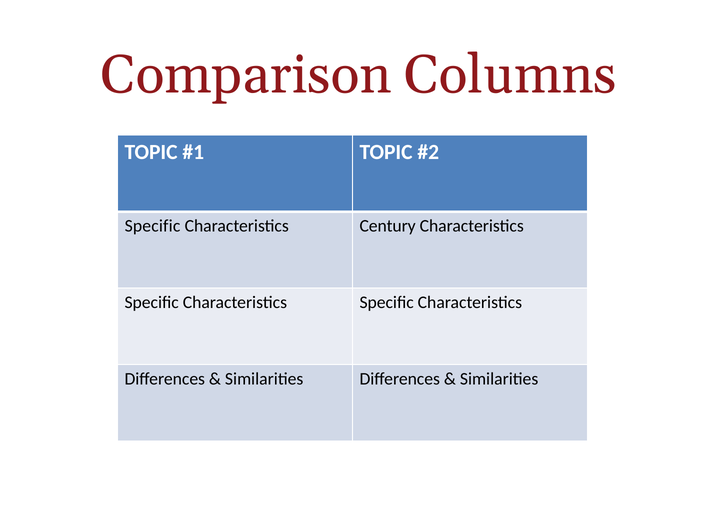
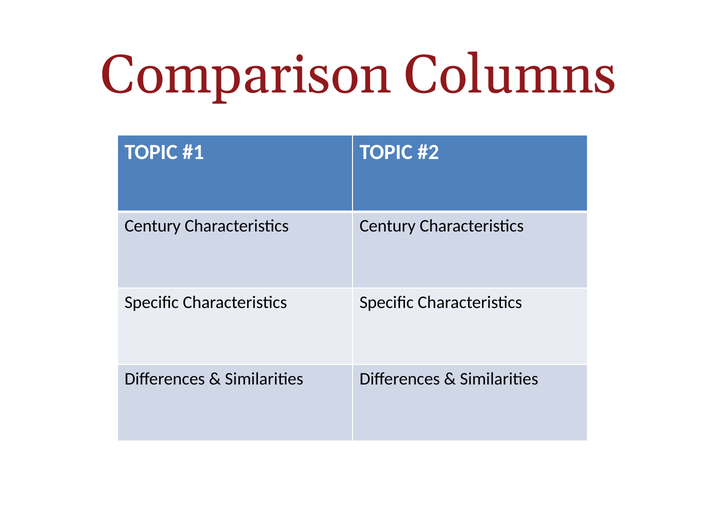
Specific at (152, 226): Specific -> Century
